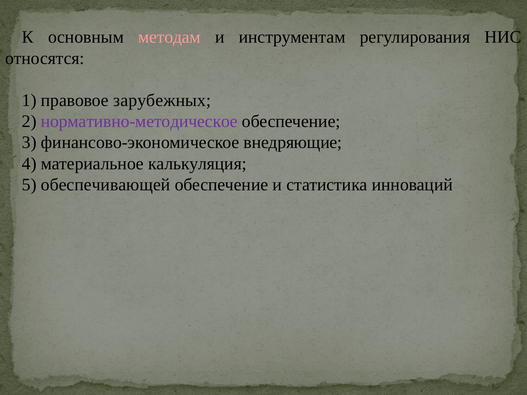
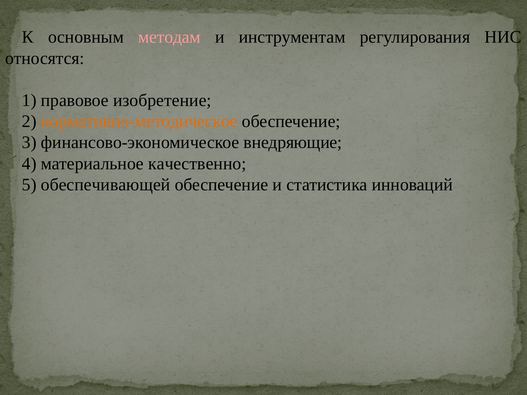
зарубежных: зарубежных -> изобретение
нормативно-методическое colour: purple -> orange
калькуляция: калькуляция -> качественно
